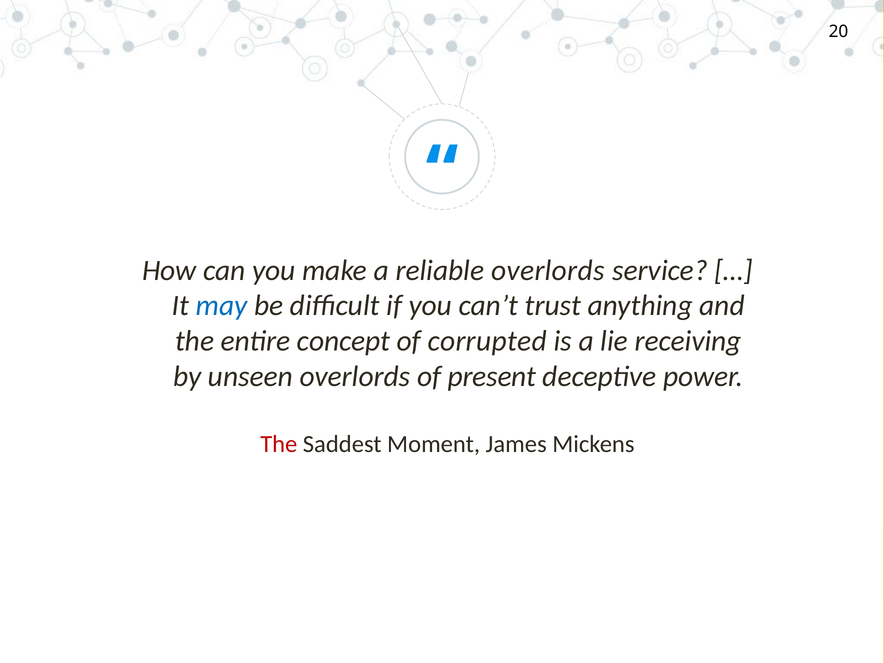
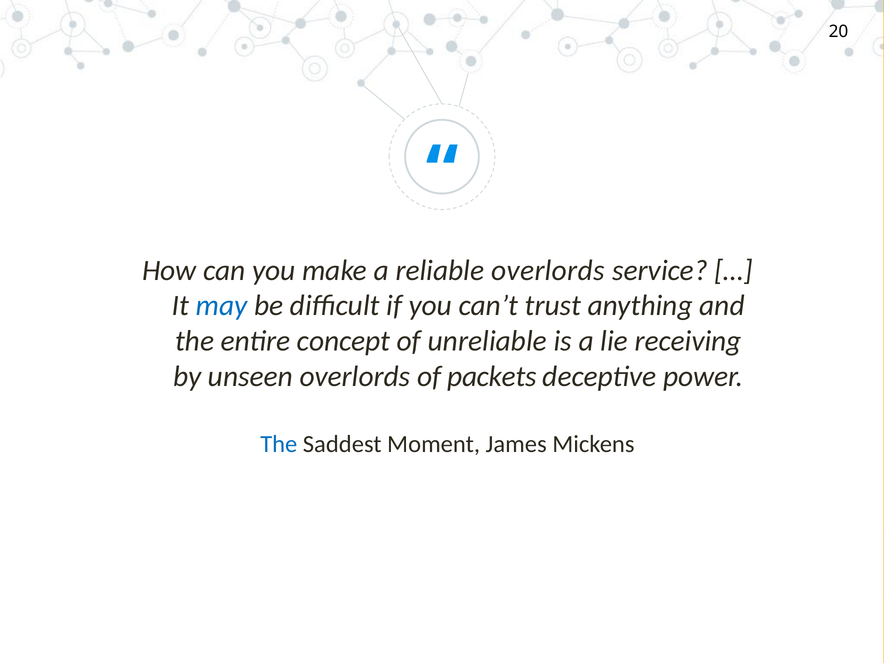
corrupted: corrupted -> unreliable
present: present -> packets
The at (279, 444) colour: red -> blue
